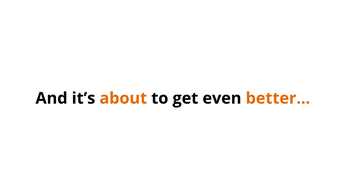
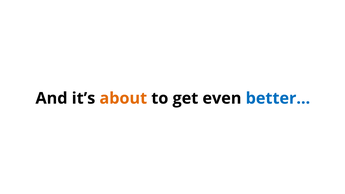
better… colour: orange -> blue
